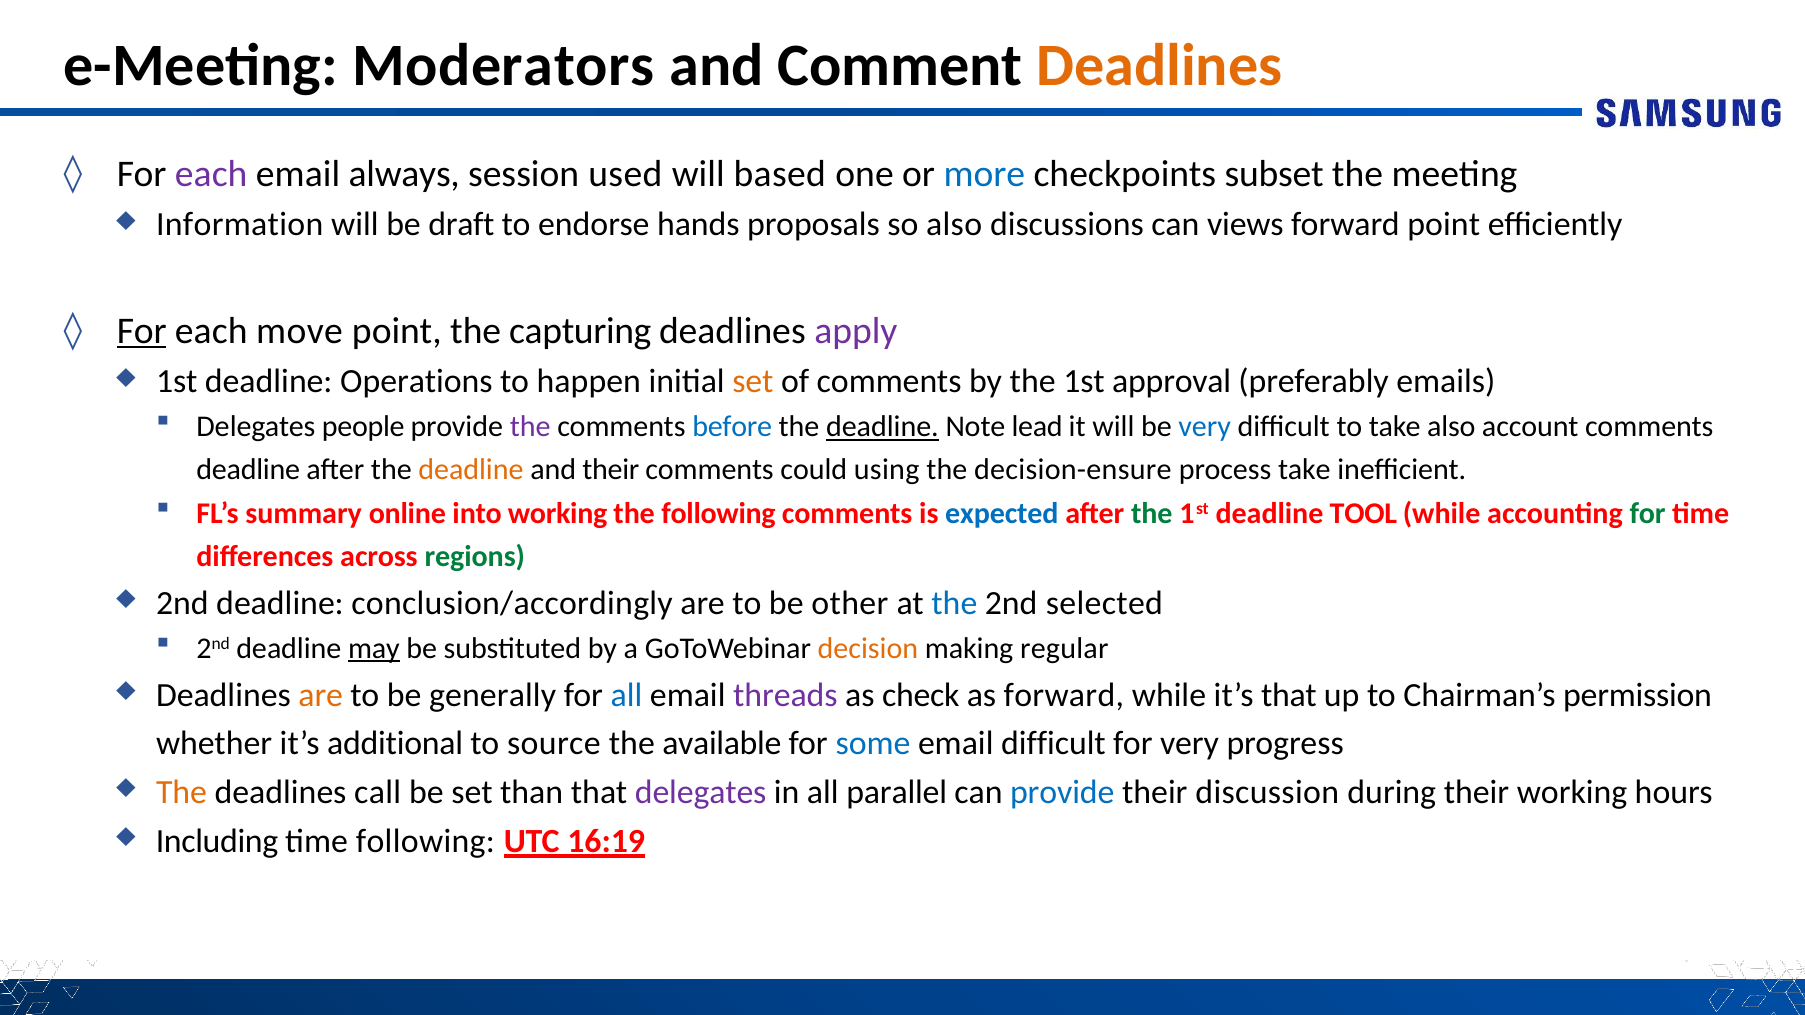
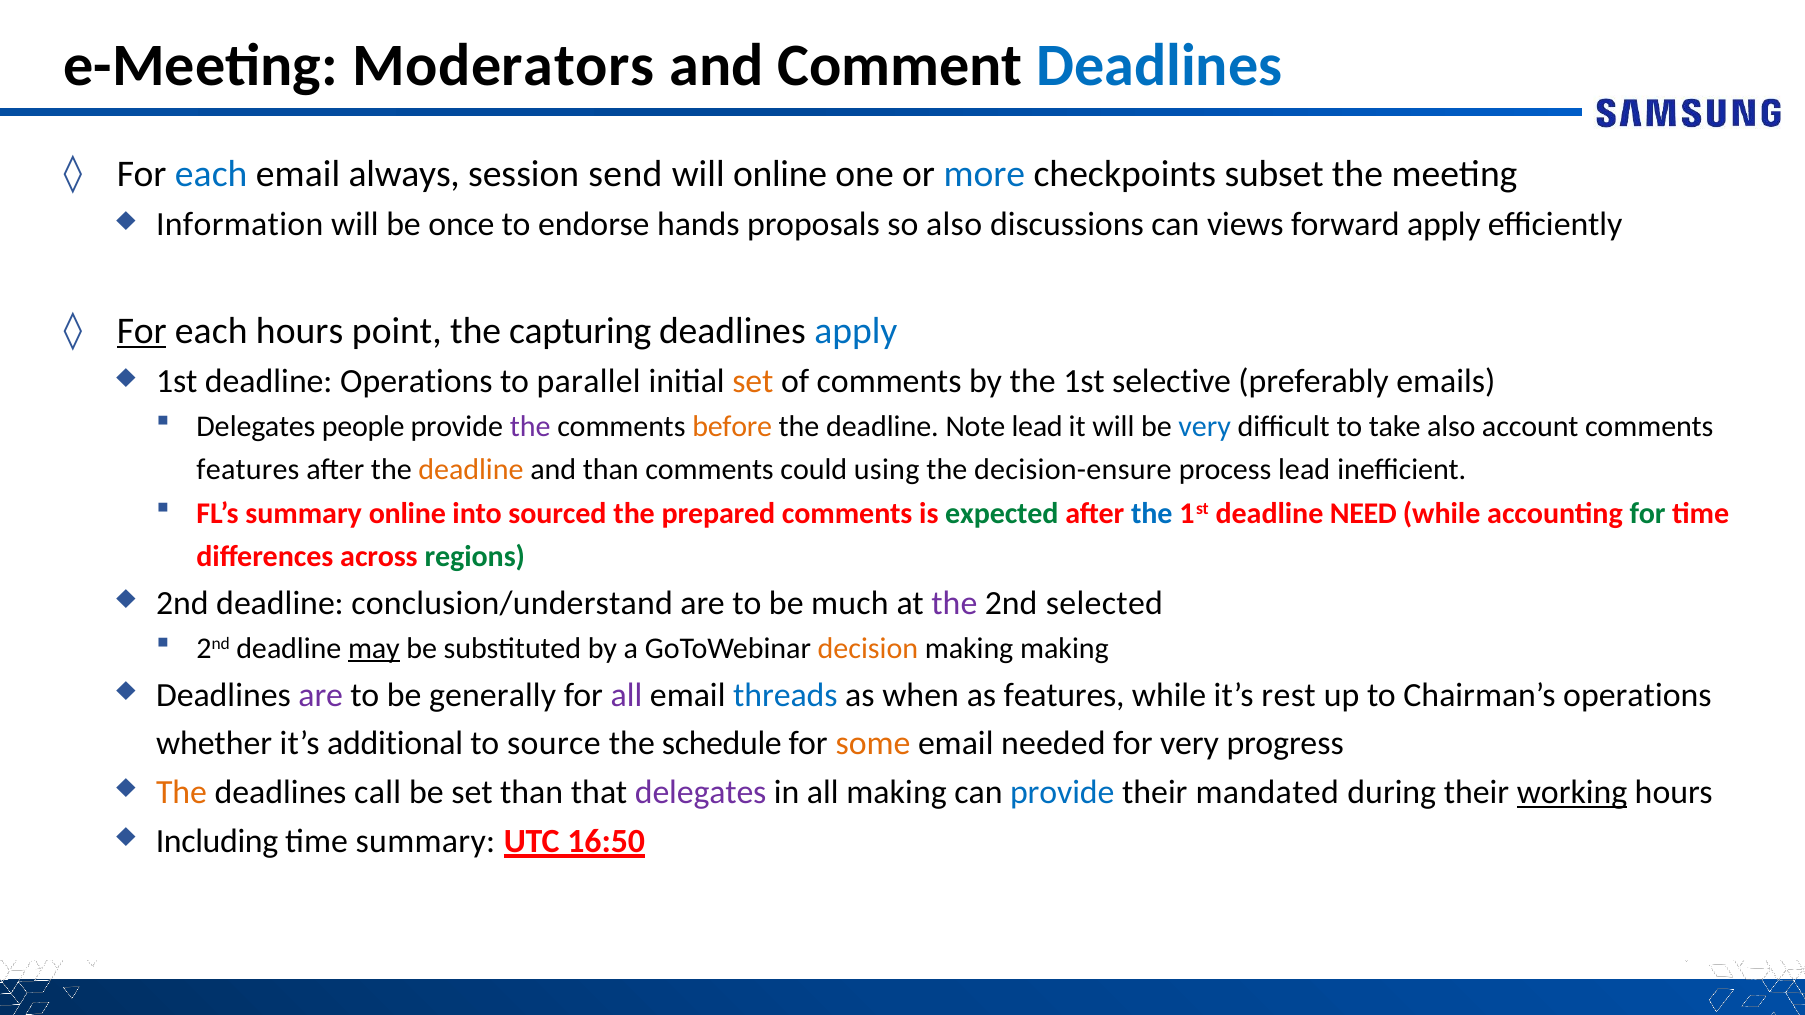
Deadlines at (1159, 66) colour: orange -> blue
each at (211, 174) colour: purple -> blue
used: used -> send
will based: based -> online
draft: draft -> once
forward point: point -> apply
each move: move -> hours
apply at (856, 331) colour: purple -> blue
happen: happen -> parallel
approval: approval -> selective
before colour: blue -> orange
deadline at (882, 427) underline: present -> none
deadline at (248, 470): deadline -> features
and their: their -> than
process take: take -> lead
into working: working -> sourced
the following: following -> prepared
expected colour: blue -> green
the at (1152, 513) colour: green -> blue
TOOL: TOOL -> NEED
conclusion/accordingly: conclusion/accordingly -> conclusion/understand
other: other -> much
the at (954, 603) colour: blue -> purple
making regular: regular -> making
are at (321, 695) colour: orange -> purple
all at (627, 695) colour: blue -> purple
threads colour: purple -> blue
check: check -> when
as forward: forward -> features
it’s that: that -> rest
Chairman’s permission: permission -> operations
available: available -> schedule
some colour: blue -> orange
email difficult: difficult -> needed
all parallel: parallel -> making
discussion: discussion -> mandated
working at (1572, 793) underline: none -> present
time following: following -> summary
16:19: 16:19 -> 16:50
